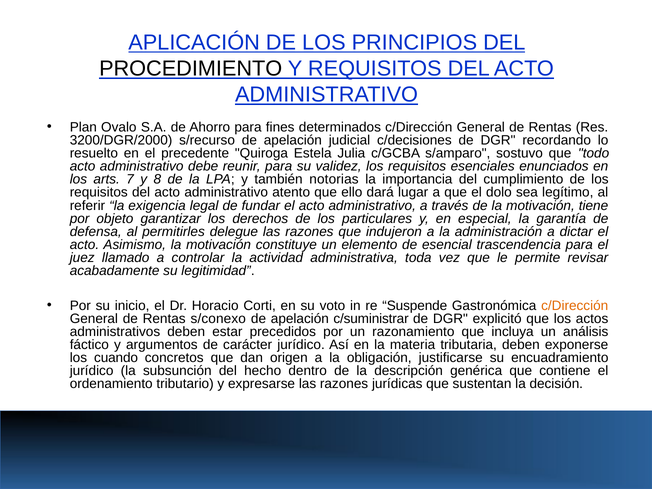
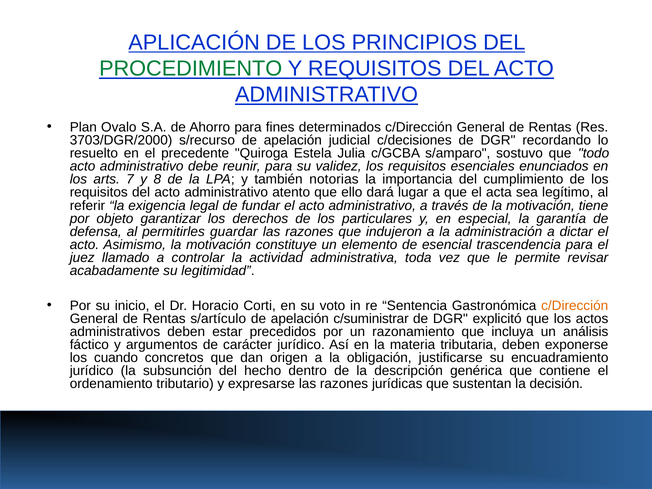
PROCEDIMIENTO colour: black -> green
3200/DGR/2000: 3200/DGR/2000 -> 3703/DGR/2000
dolo: dolo -> acta
delegue: delegue -> guardar
Suspende: Suspende -> Sentencia
s/conexo: s/conexo -> s/artículo
